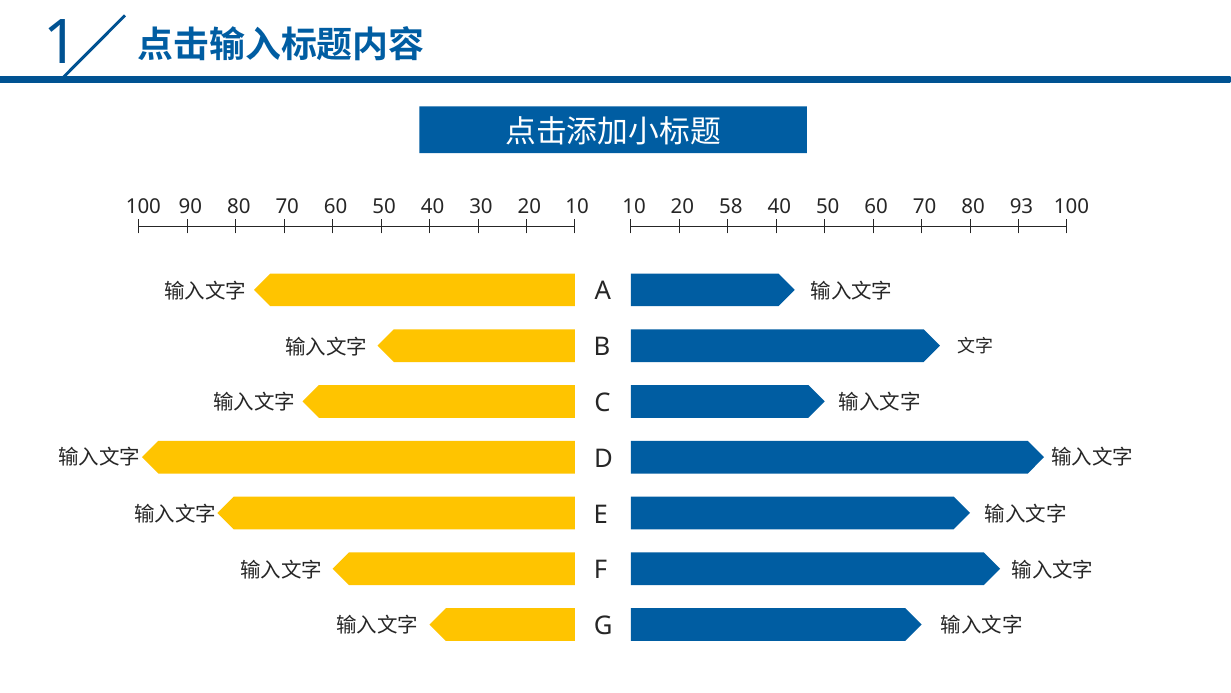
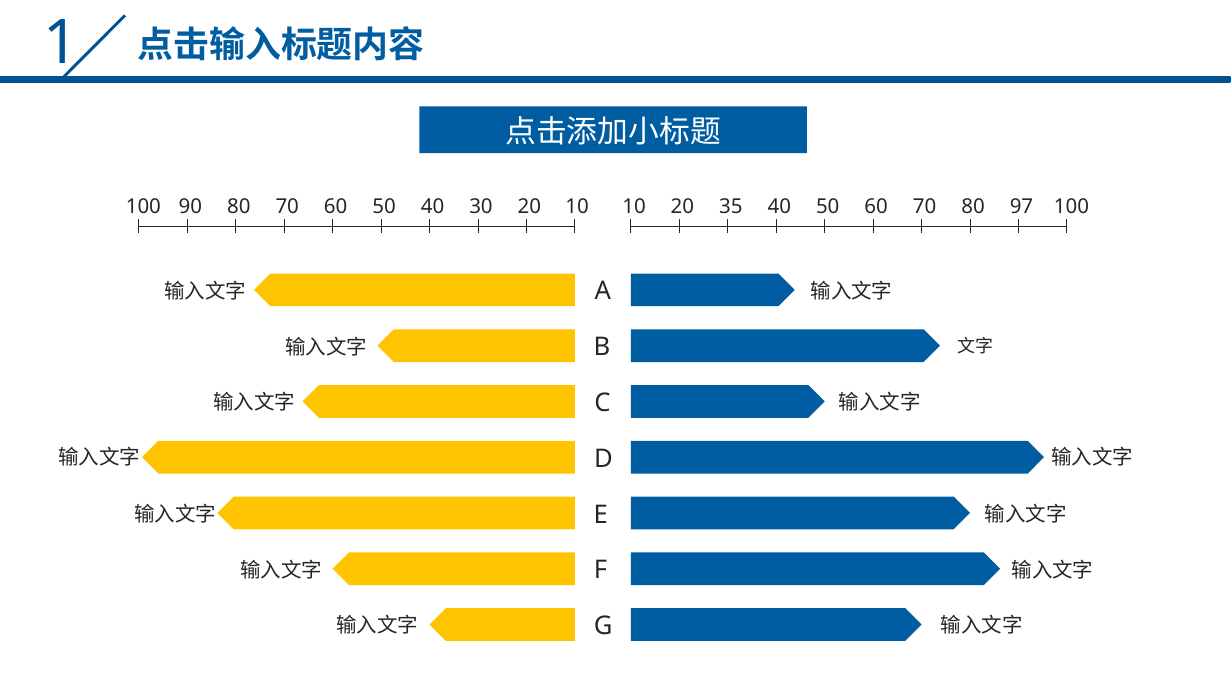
58: 58 -> 35
93: 93 -> 97
